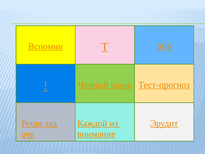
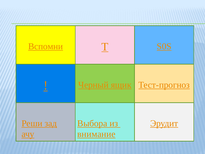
Каждой: Каждой -> Выбора
